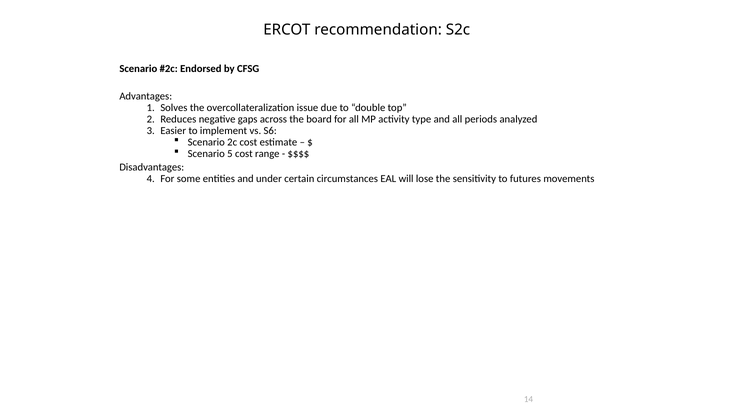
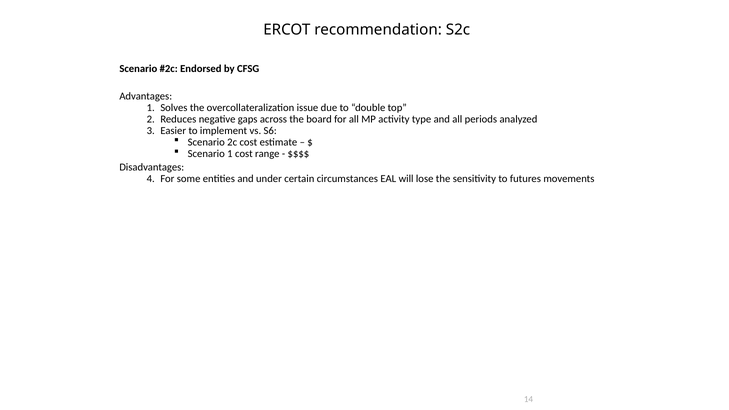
Scenario 5: 5 -> 1
